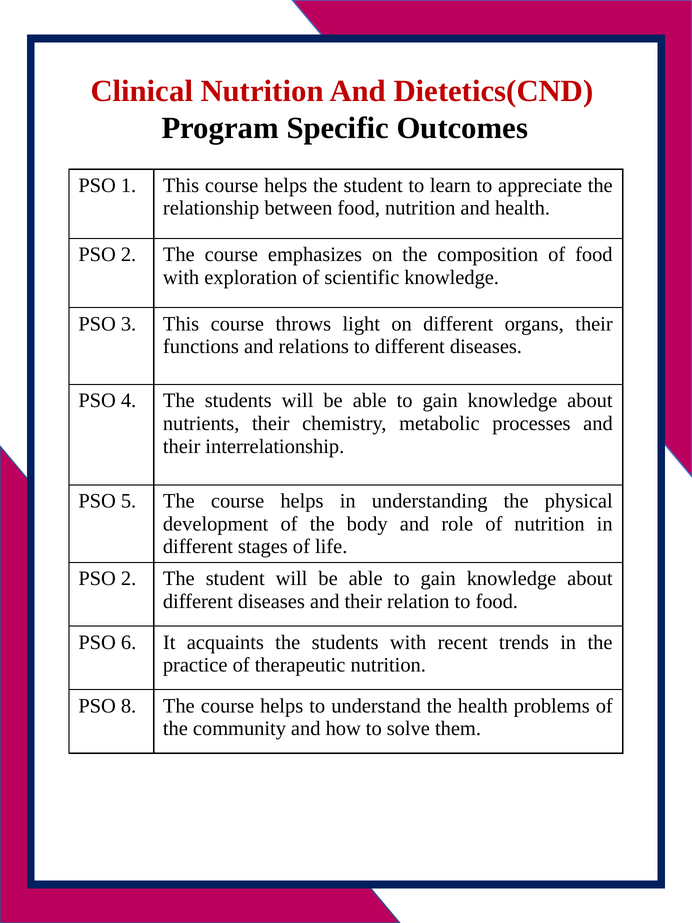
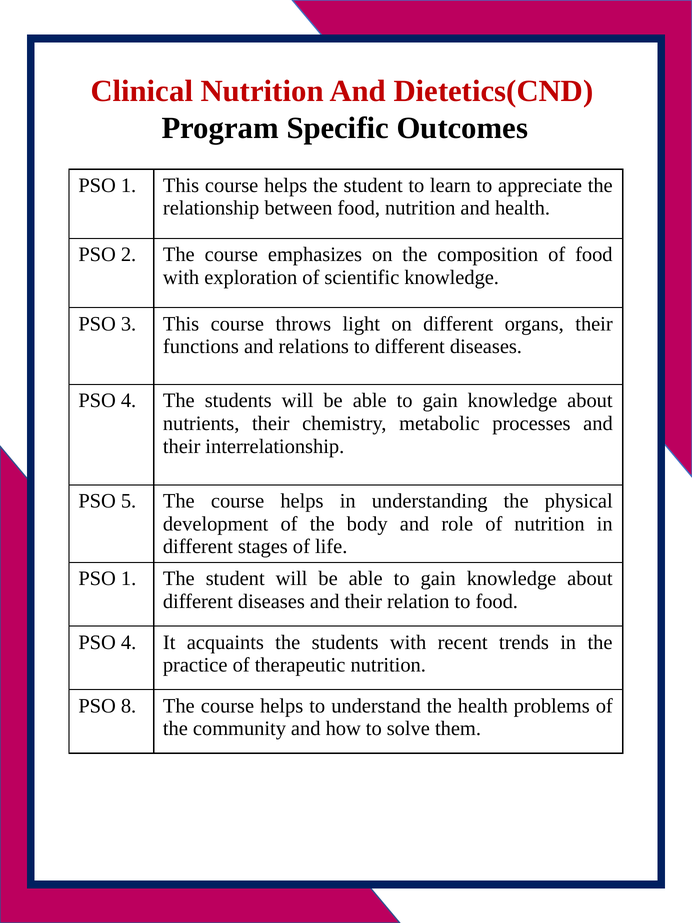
2 at (129, 579): 2 -> 1
6 at (129, 642): 6 -> 4
